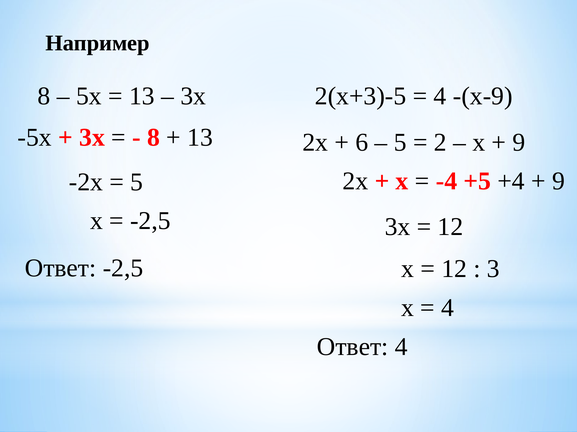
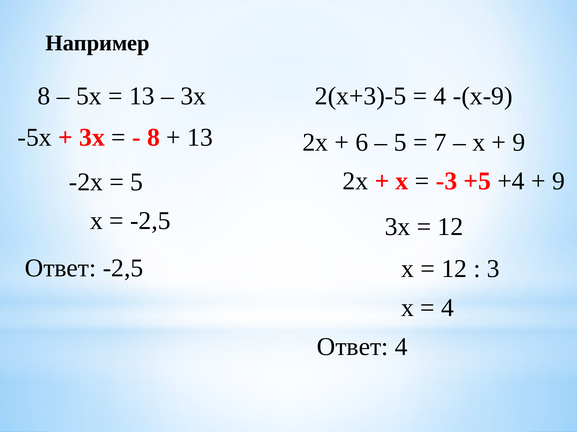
2: 2 -> 7
-4: -4 -> -3
